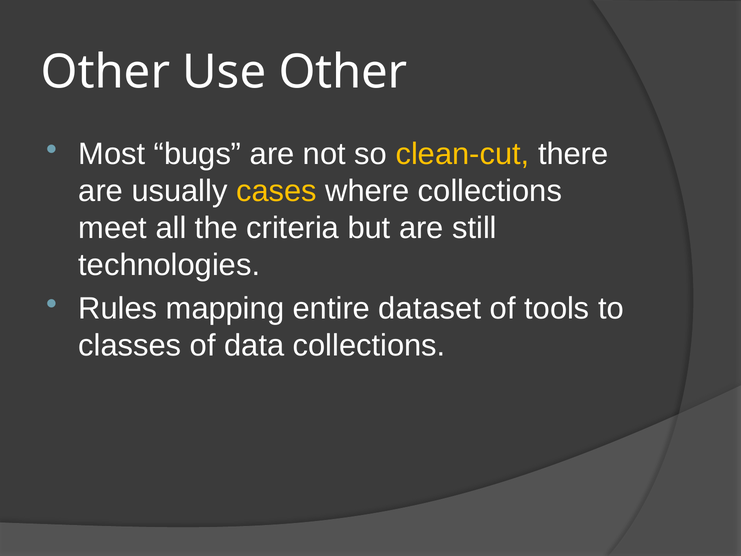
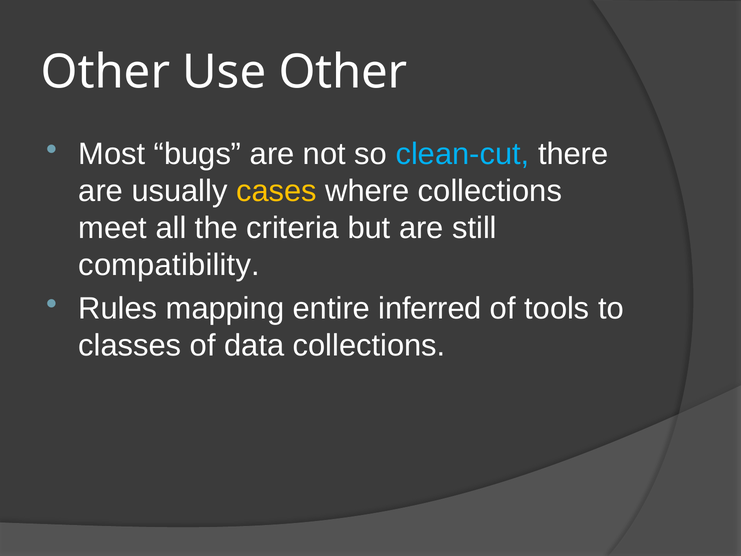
clean-cut colour: yellow -> light blue
technologies: technologies -> compatibility
dataset: dataset -> inferred
